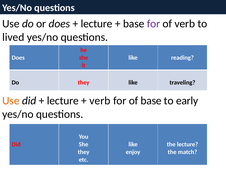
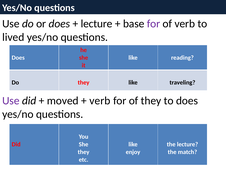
Use at (11, 101) colour: orange -> purple
lecture at (63, 101): lecture -> moved
of base: base -> they
to early: early -> does
